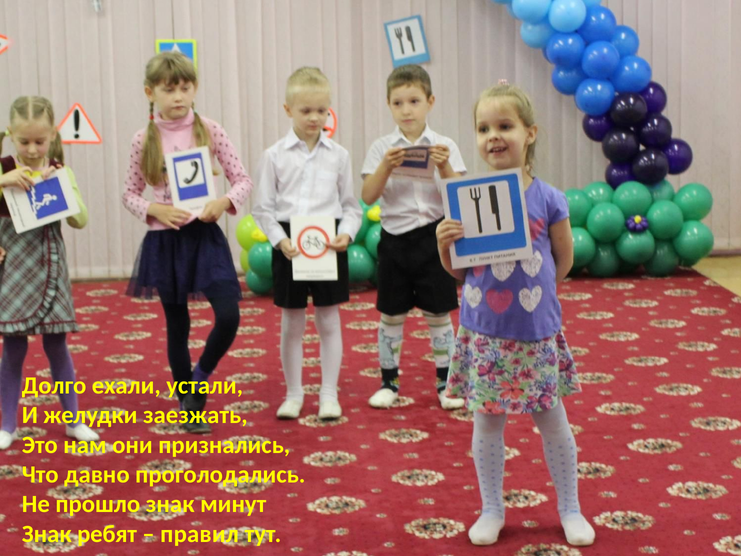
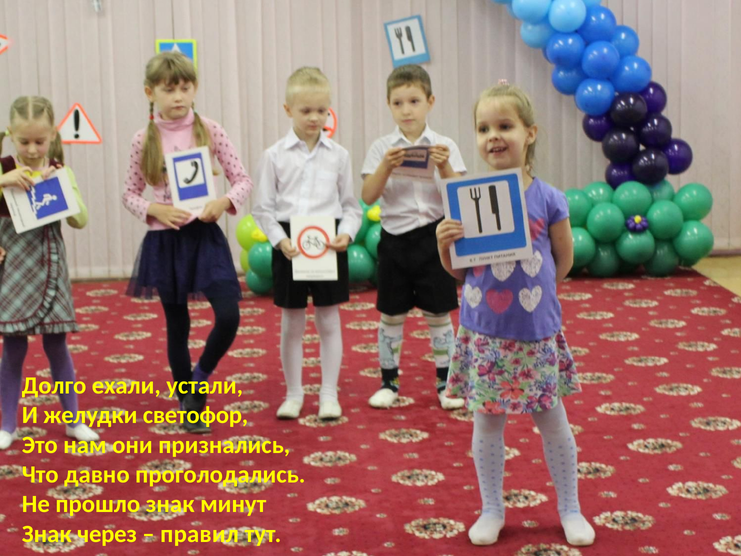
заезжать: заезжать -> светофор
ребят: ребят -> через
